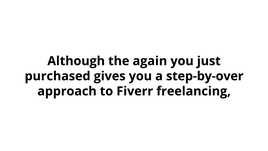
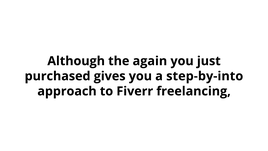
step-by-over: step-by-over -> step-by-into
